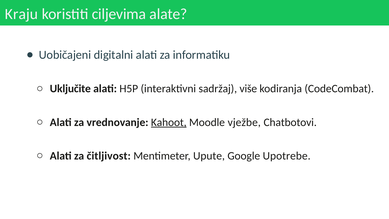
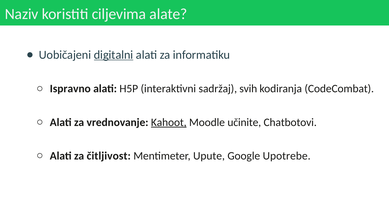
Kraju: Kraju -> Naziv
digitalni underline: none -> present
Uključite: Uključite -> Ispravno
više: više -> svih
vježbe: vježbe -> učinite
